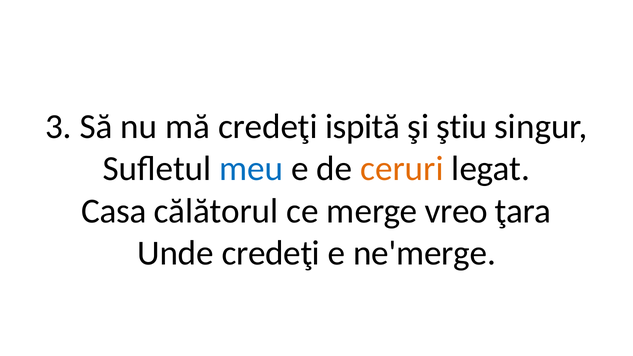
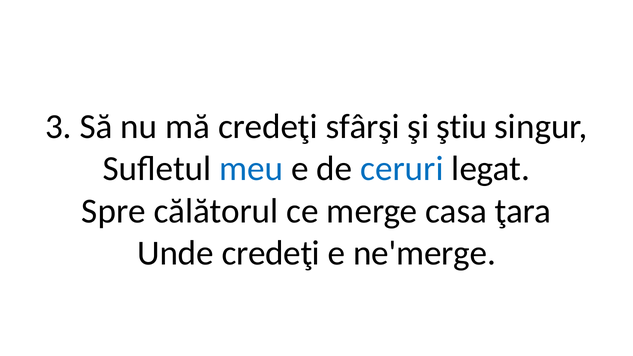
ispită: ispită -> sfârşi
ceruri colour: orange -> blue
Casa: Casa -> Spre
vreo: vreo -> casa
